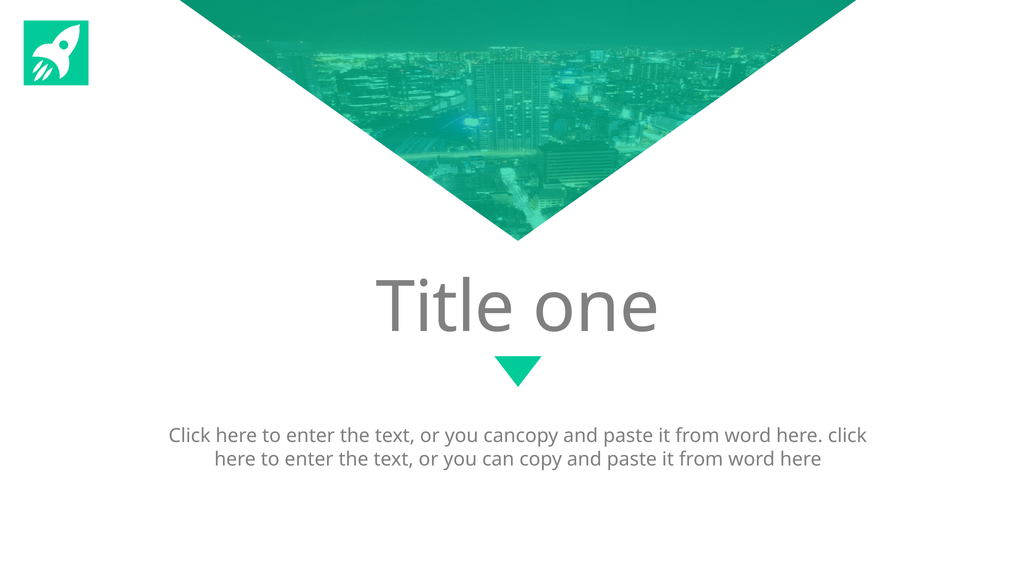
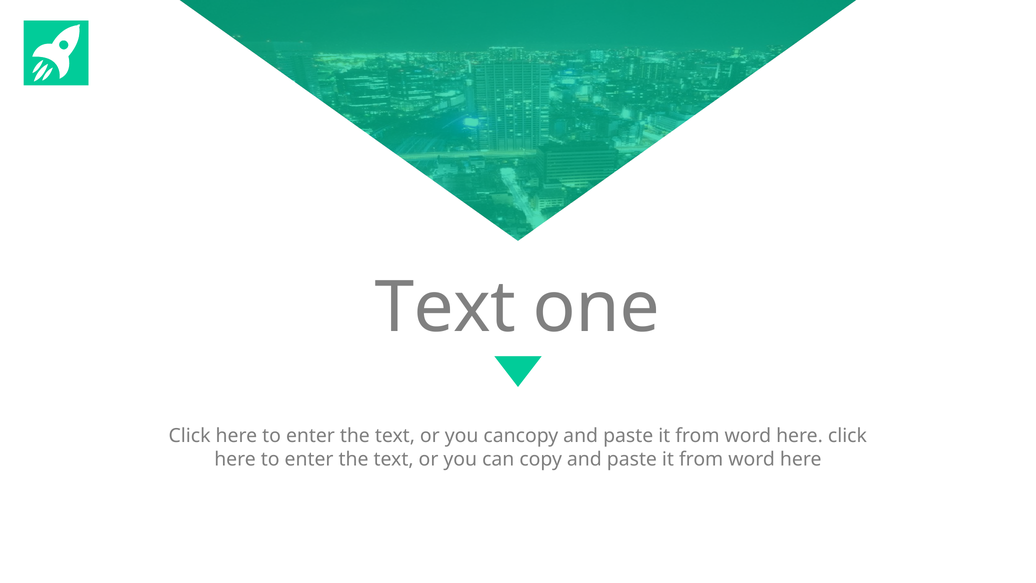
Title at (445, 308): Title -> Text
